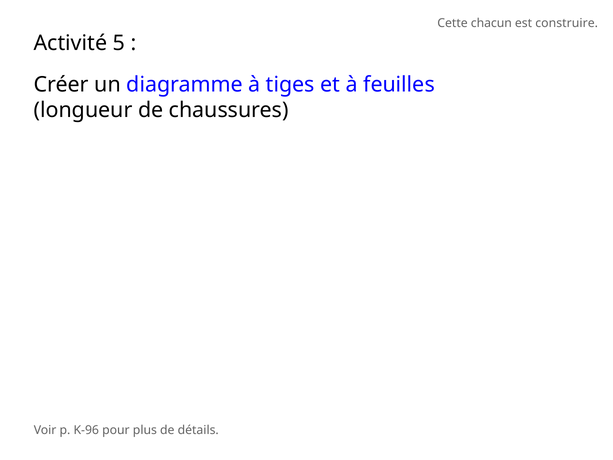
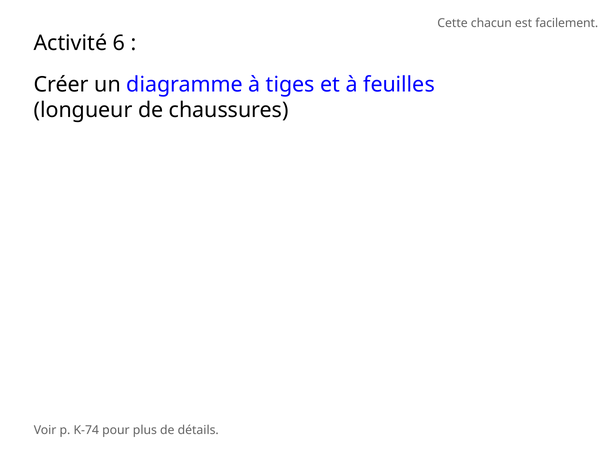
construire: construire -> facilement
5: 5 -> 6
K-96: K-96 -> K-74
